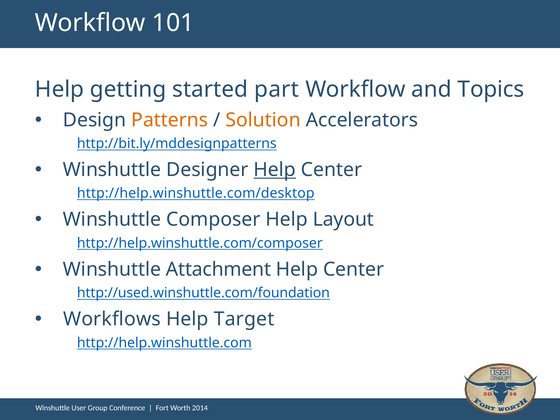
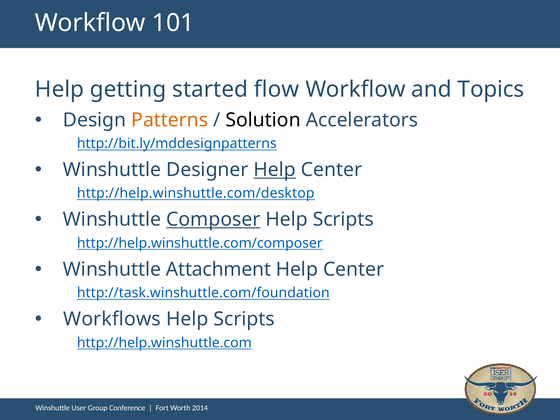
part: part -> flow
Solution colour: orange -> black
Composer underline: none -> present
Layout at (343, 220): Layout -> Scripts
http://used.winshuttle.com/foundation: http://used.winshuttle.com/foundation -> http://task.winshuttle.com/foundation
Target at (244, 319): Target -> Scripts
